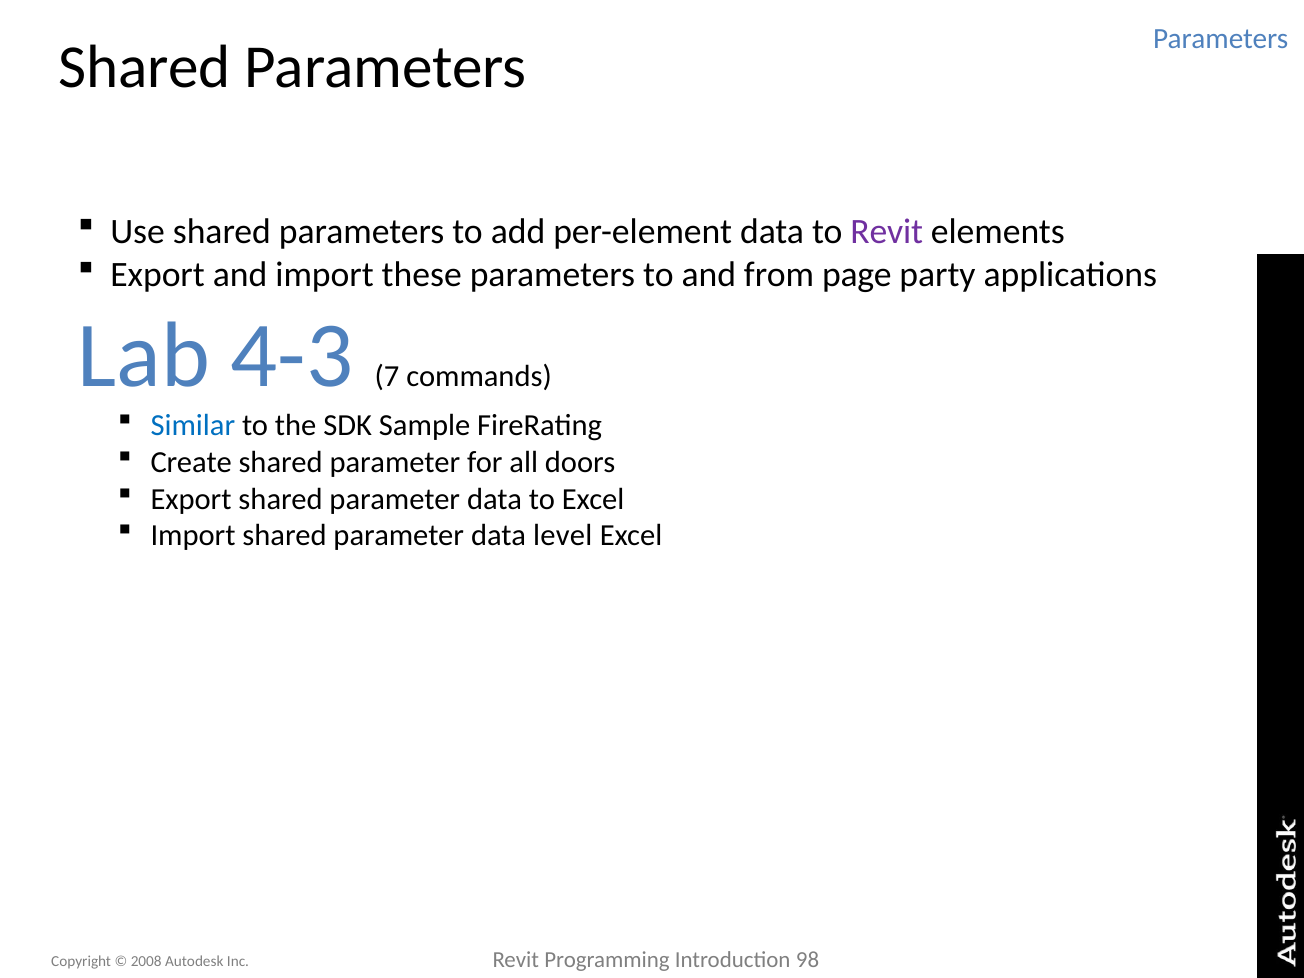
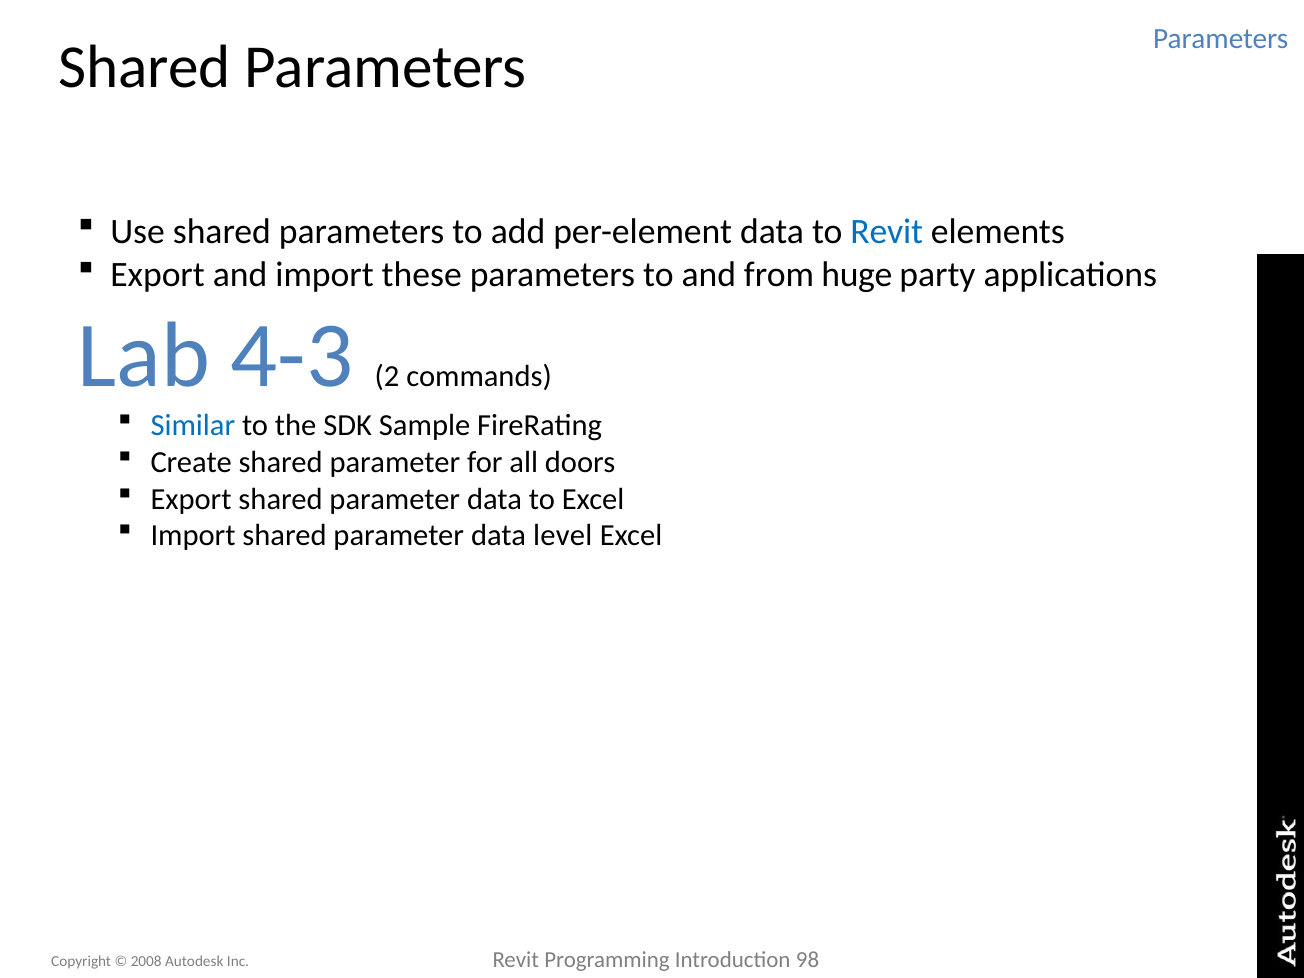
Revit at (887, 232) colour: purple -> blue
page: page -> huge
7: 7 -> 2
